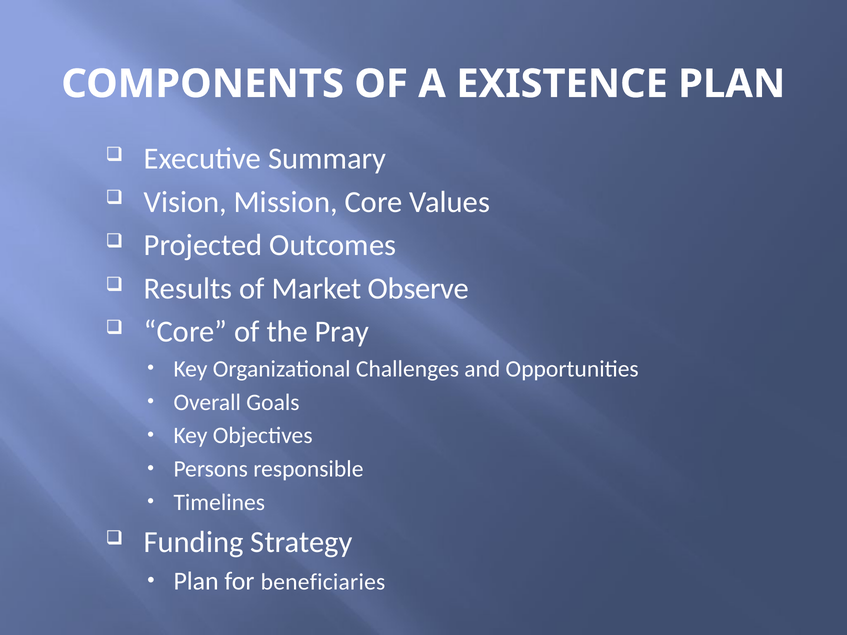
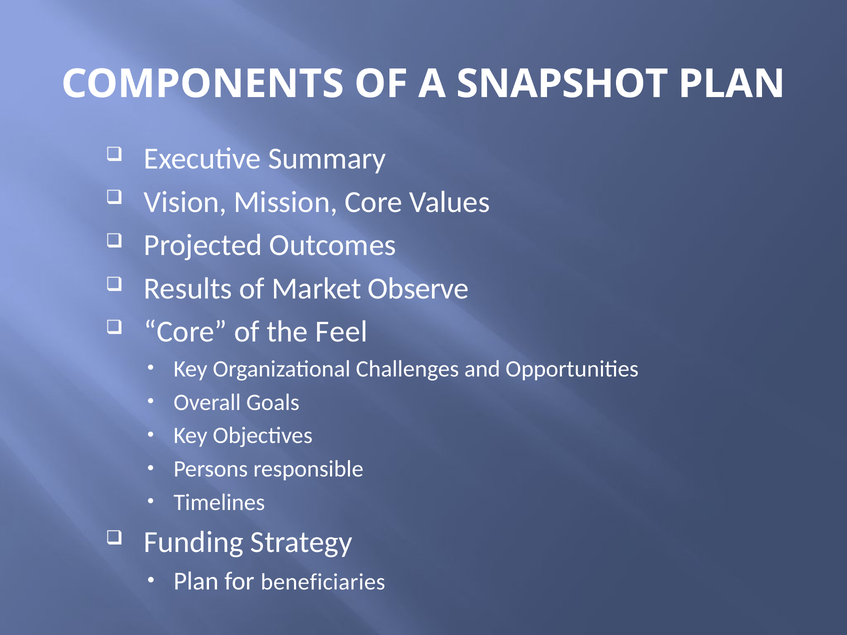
EXISTENCE: EXISTENCE -> SNAPSHOT
Pray: Pray -> Feel
